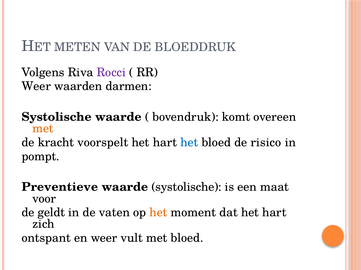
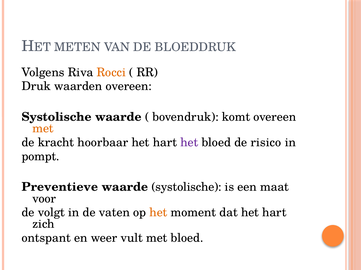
Rocci colour: purple -> orange
Weer at (36, 86): Weer -> Druk
waarden darmen: darmen -> overeen
voorspelt: voorspelt -> hoorbaar
het at (189, 143) colour: blue -> purple
geldt: geldt -> volgt
